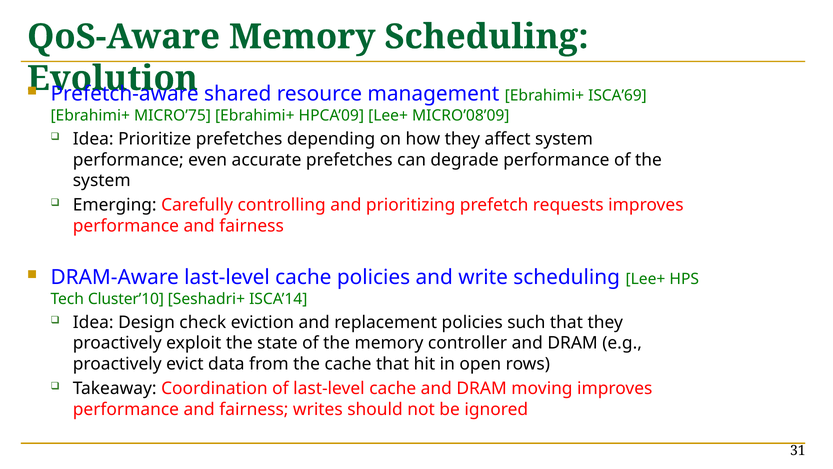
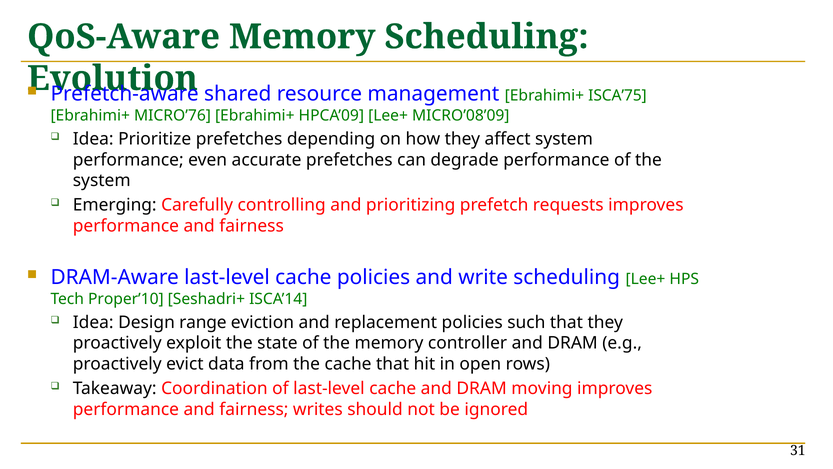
ISCA’69: ISCA’69 -> ISCA’75
MICRO’75: MICRO’75 -> MICRO’76
Cluster’10: Cluster’10 -> Proper’10
check: check -> range
